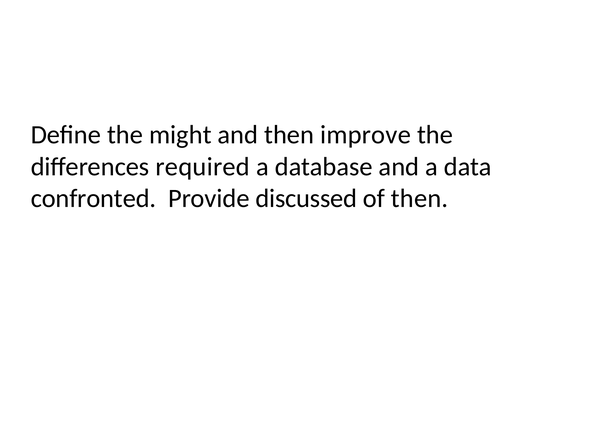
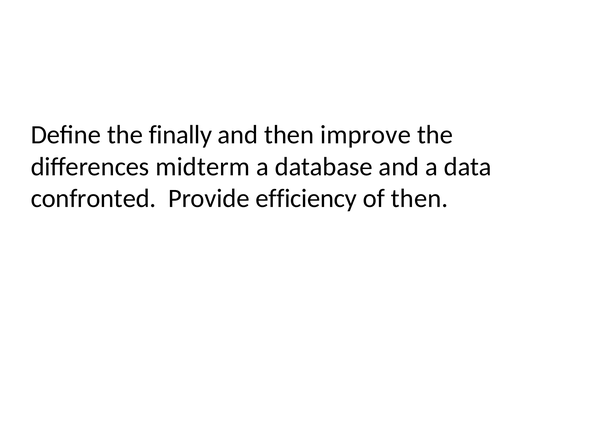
might: might -> finally
required: required -> midterm
discussed: discussed -> efficiency
